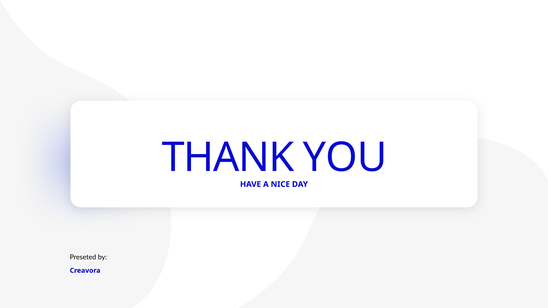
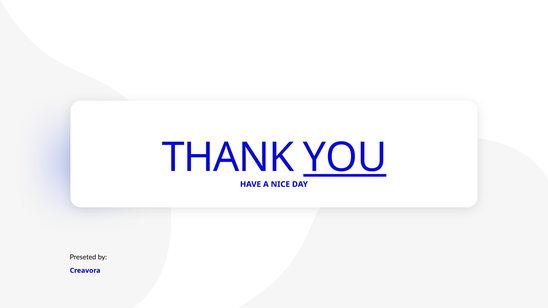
YOU underline: none -> present
